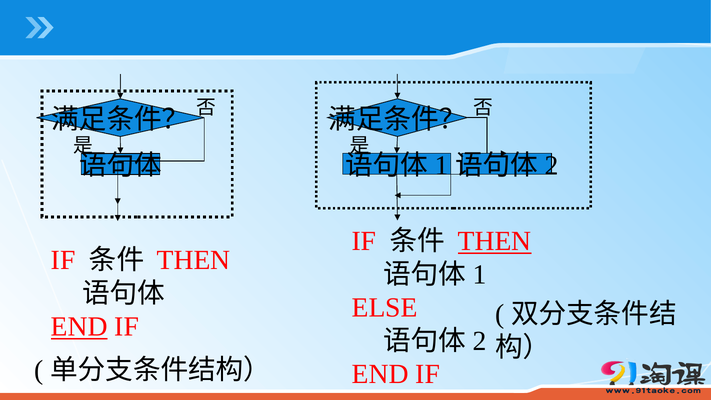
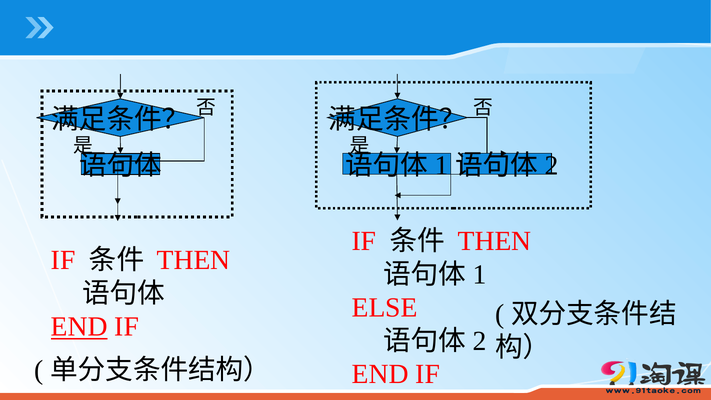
THEN at (495, 241) underline: present -> none
